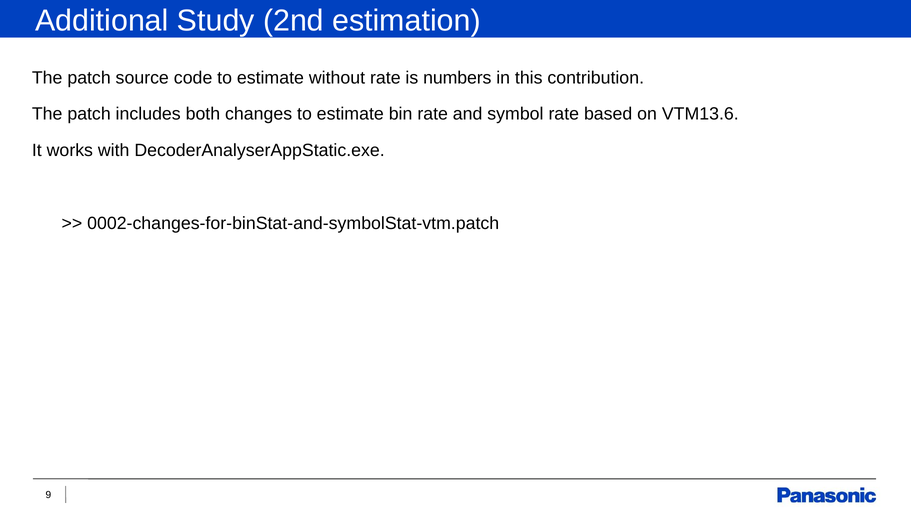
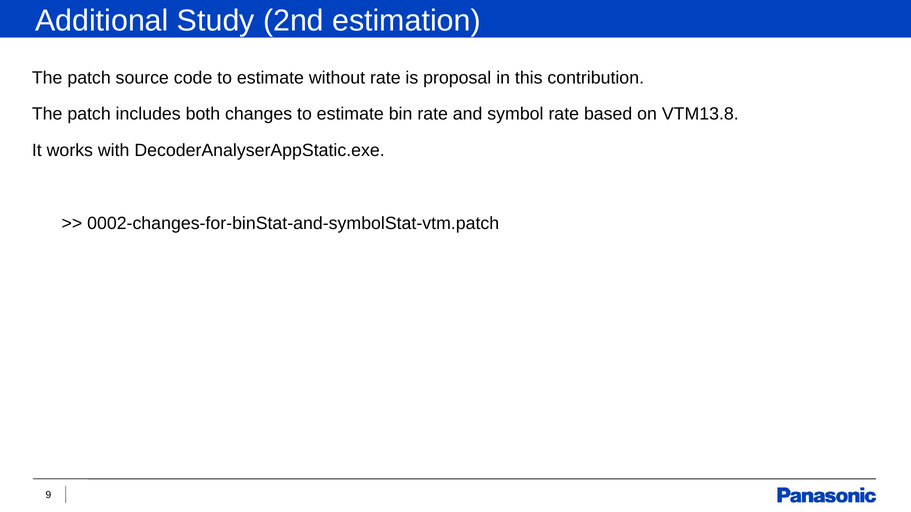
numbers: numbers -> proposal
VTM13.6: VTM13.6 -> VTM13.8
